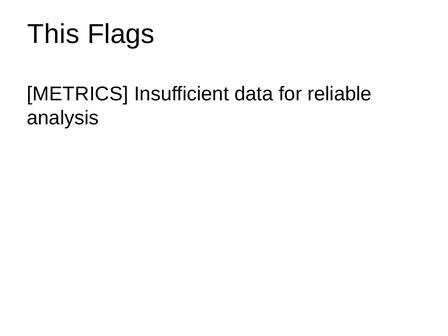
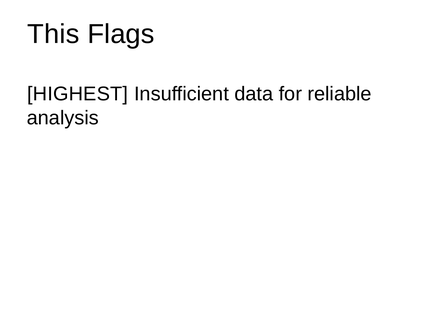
METRICS: METRICS -> HIGHEST
